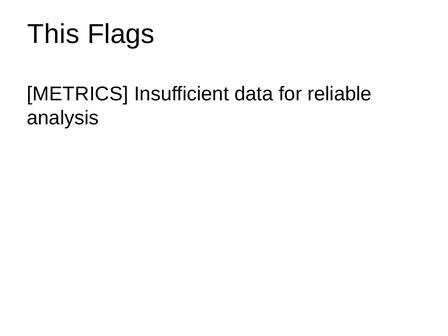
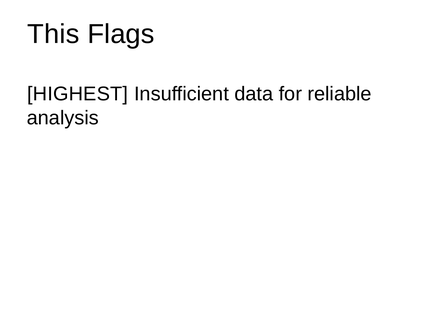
METRICS: METRICS -> HIGHEST
